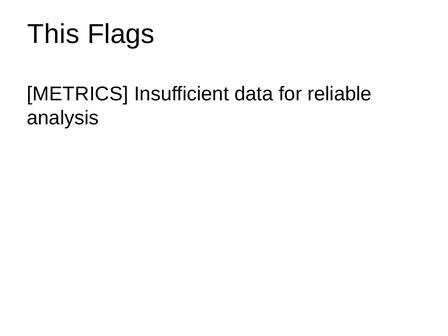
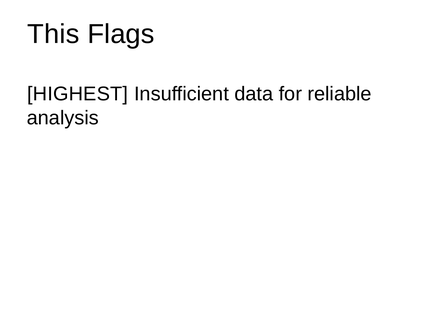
METRICS: METRICS -> HIGHEST
